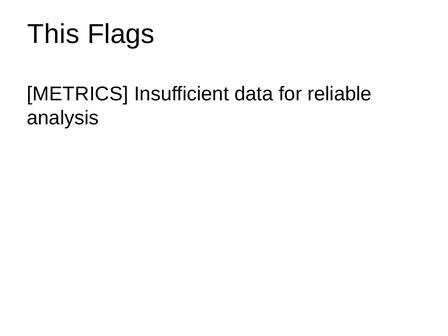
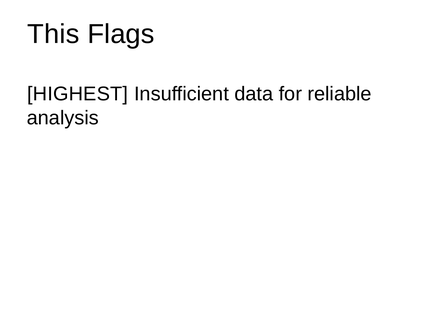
METRICS: METRICS -> HIGHEST
